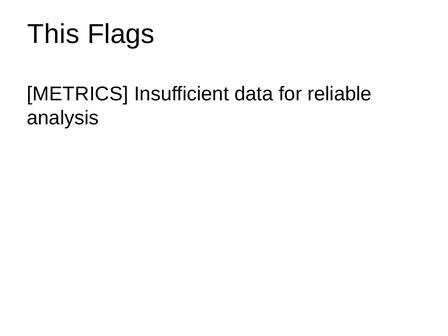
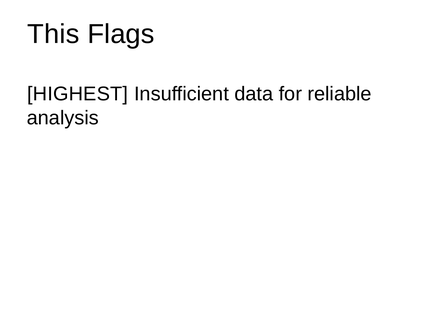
METRICS: METRICS -> HIGHEST
